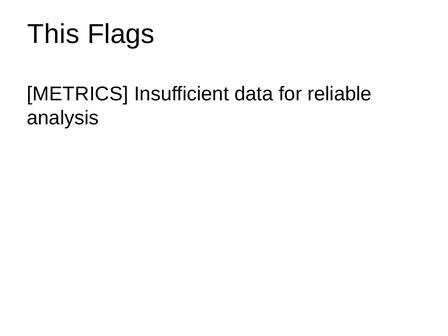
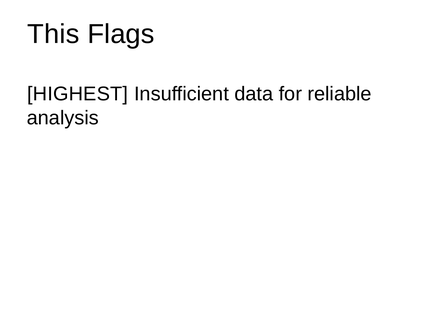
METRICS: METRICS -> HIGHEST
